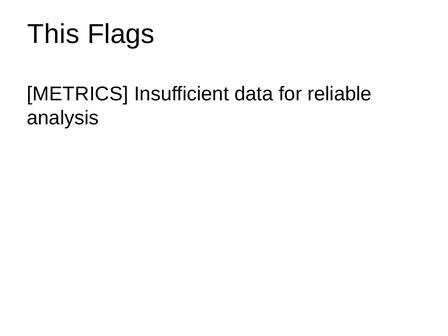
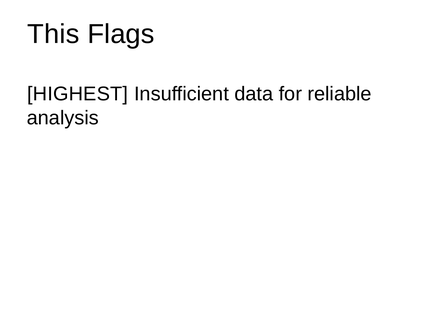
METRICS: METRICS -> HIGHEST
